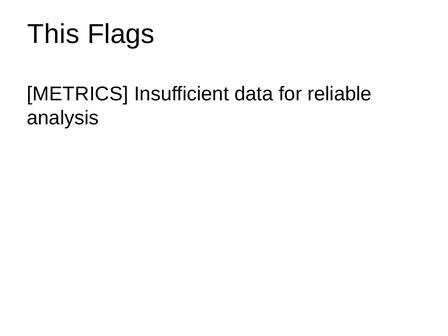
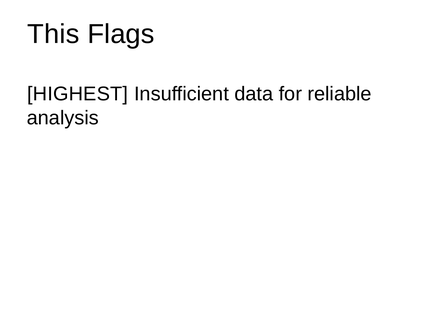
METRICS: METRICS -> HIGHEST
